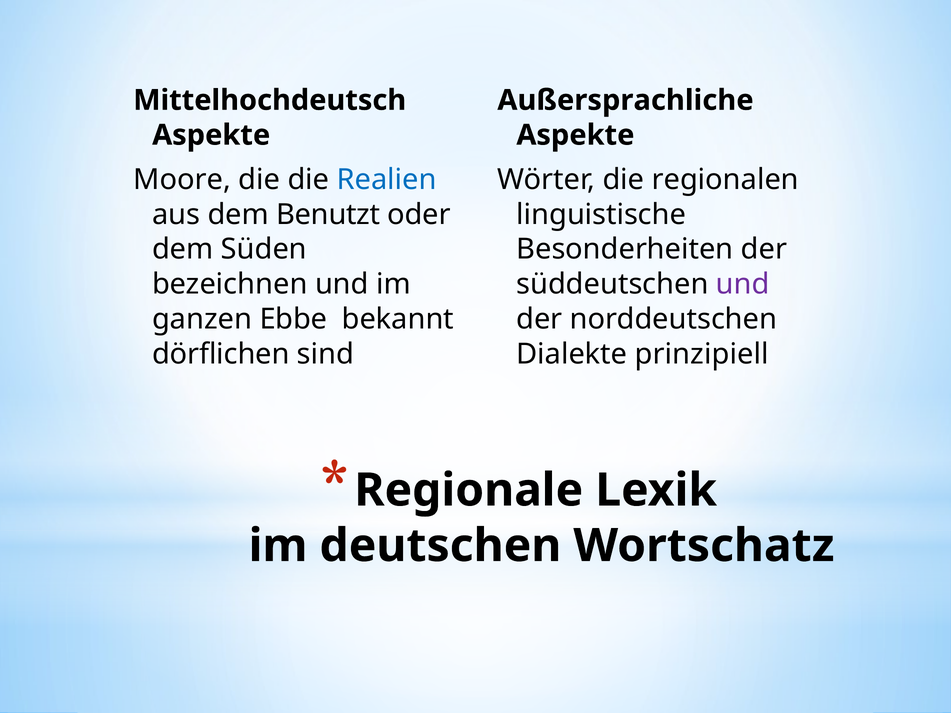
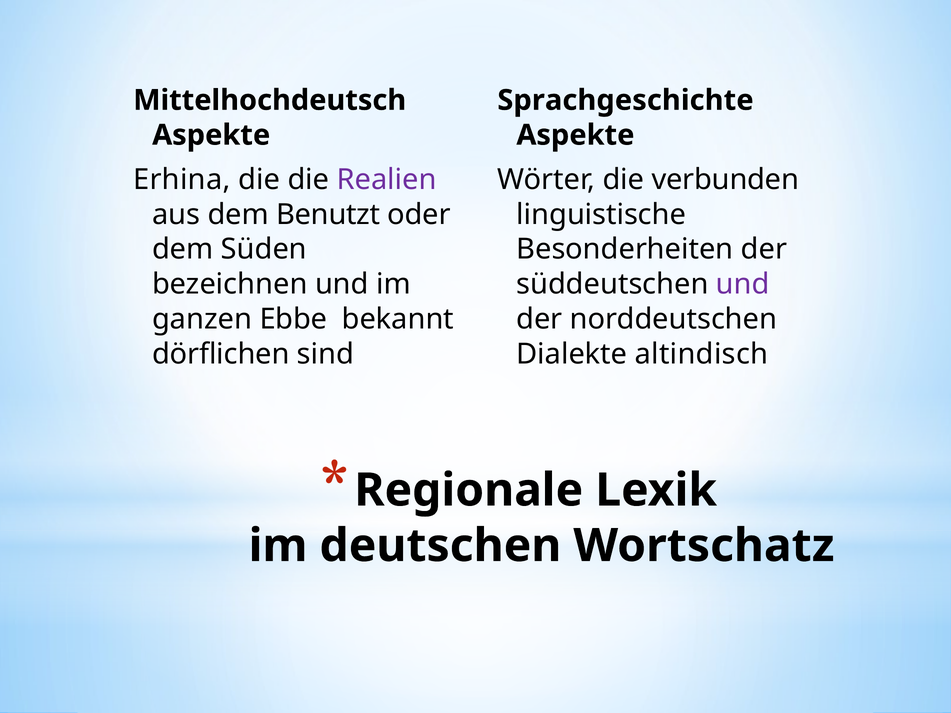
Außersprachliche: Außersprachliche -> Sprachgeschichte
Moore: Moore -> Erhina
Realien colour: blue -> purple
regionalen: regionalen -> verbunden
prinzipiell: prinzipiell -> altindisch
